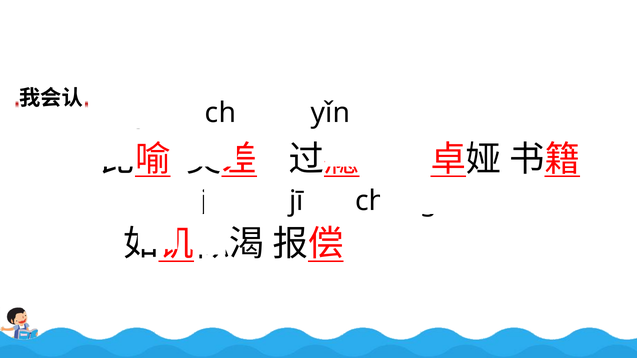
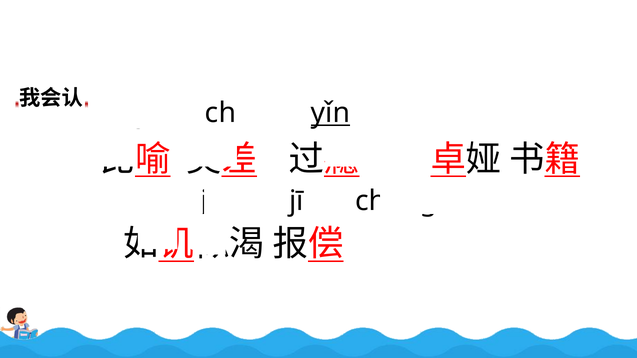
yǐn underline: none -> present
